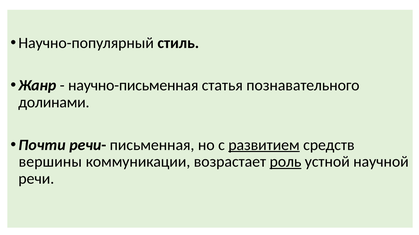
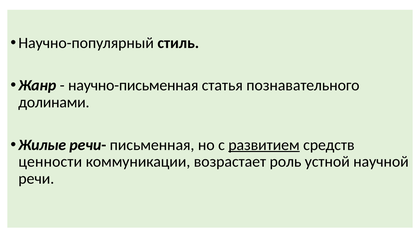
Почти: Почти -> Жилые
вершины: вершины -> ценности
роль underline: present -> none
